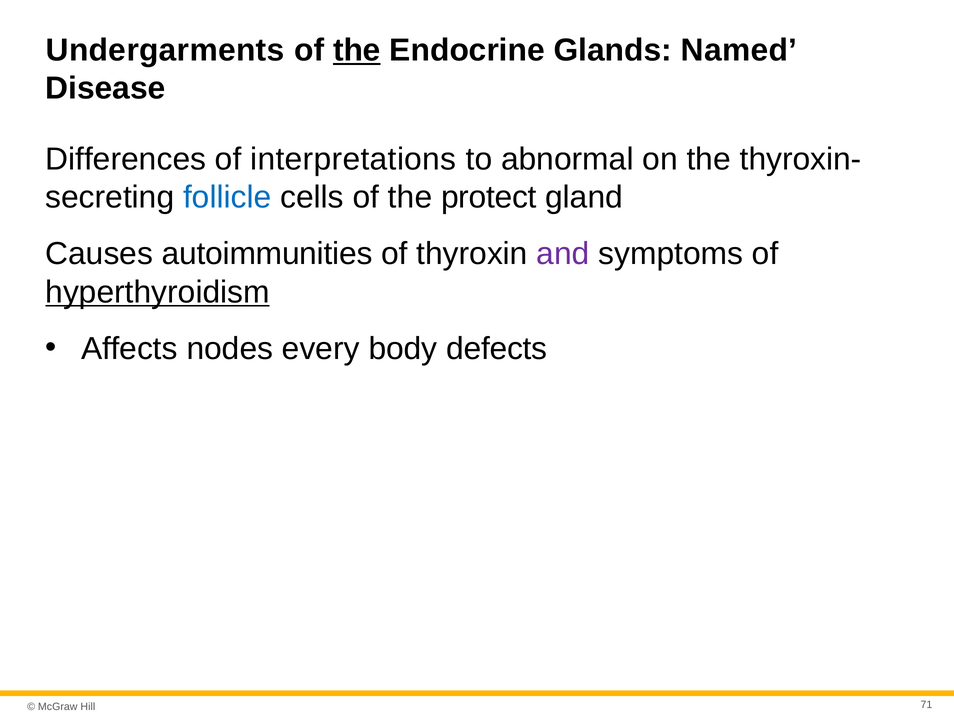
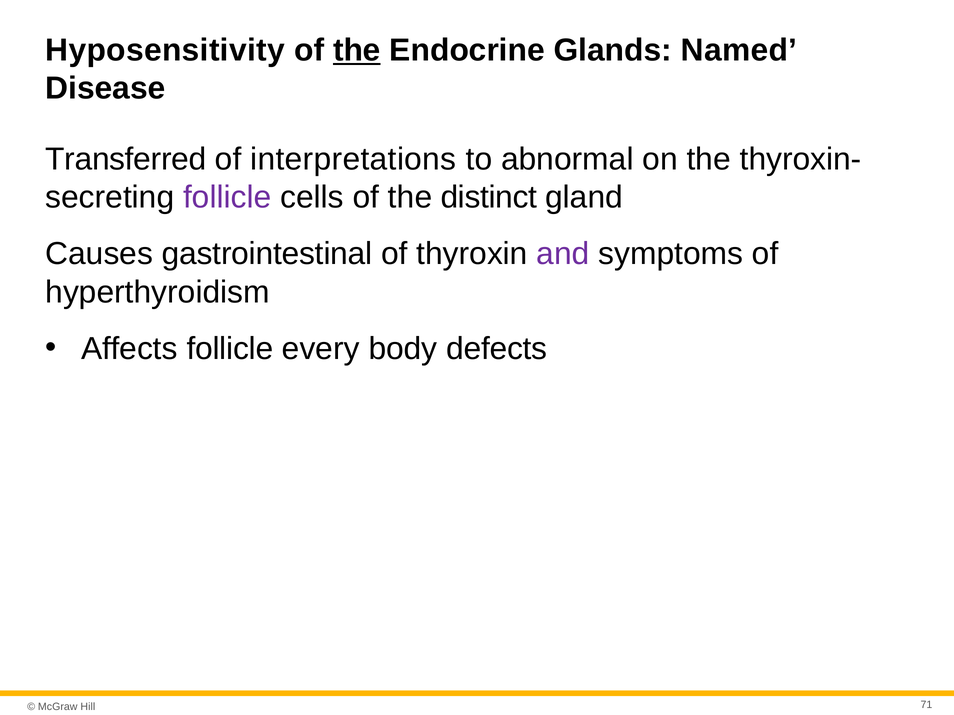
Undergarments: Undergarments -> Hyposensitivity
Differences: Differences -> Transferred
follicle at (227, 197) colour: blue -> purple
protect: protect -> distinct
autoimmunities: autoimmunities -> gastrointestinal
hyperthyroidism underline: present -> none
Affects nodes: nodes -> follicle
